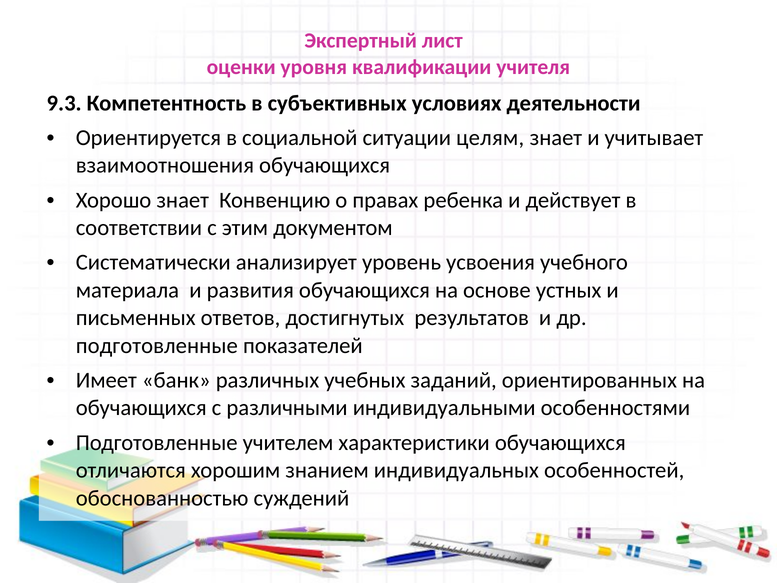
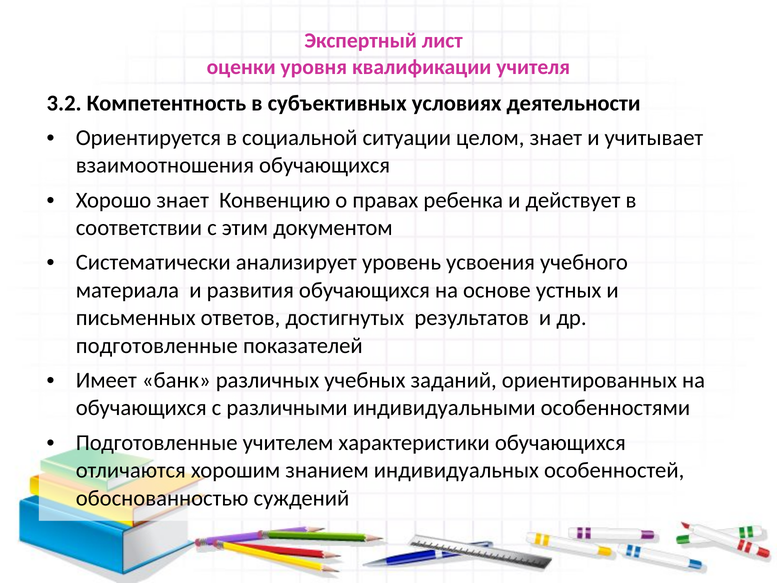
9.3: 9.3 -> 3.2
целям: целям -> целом
